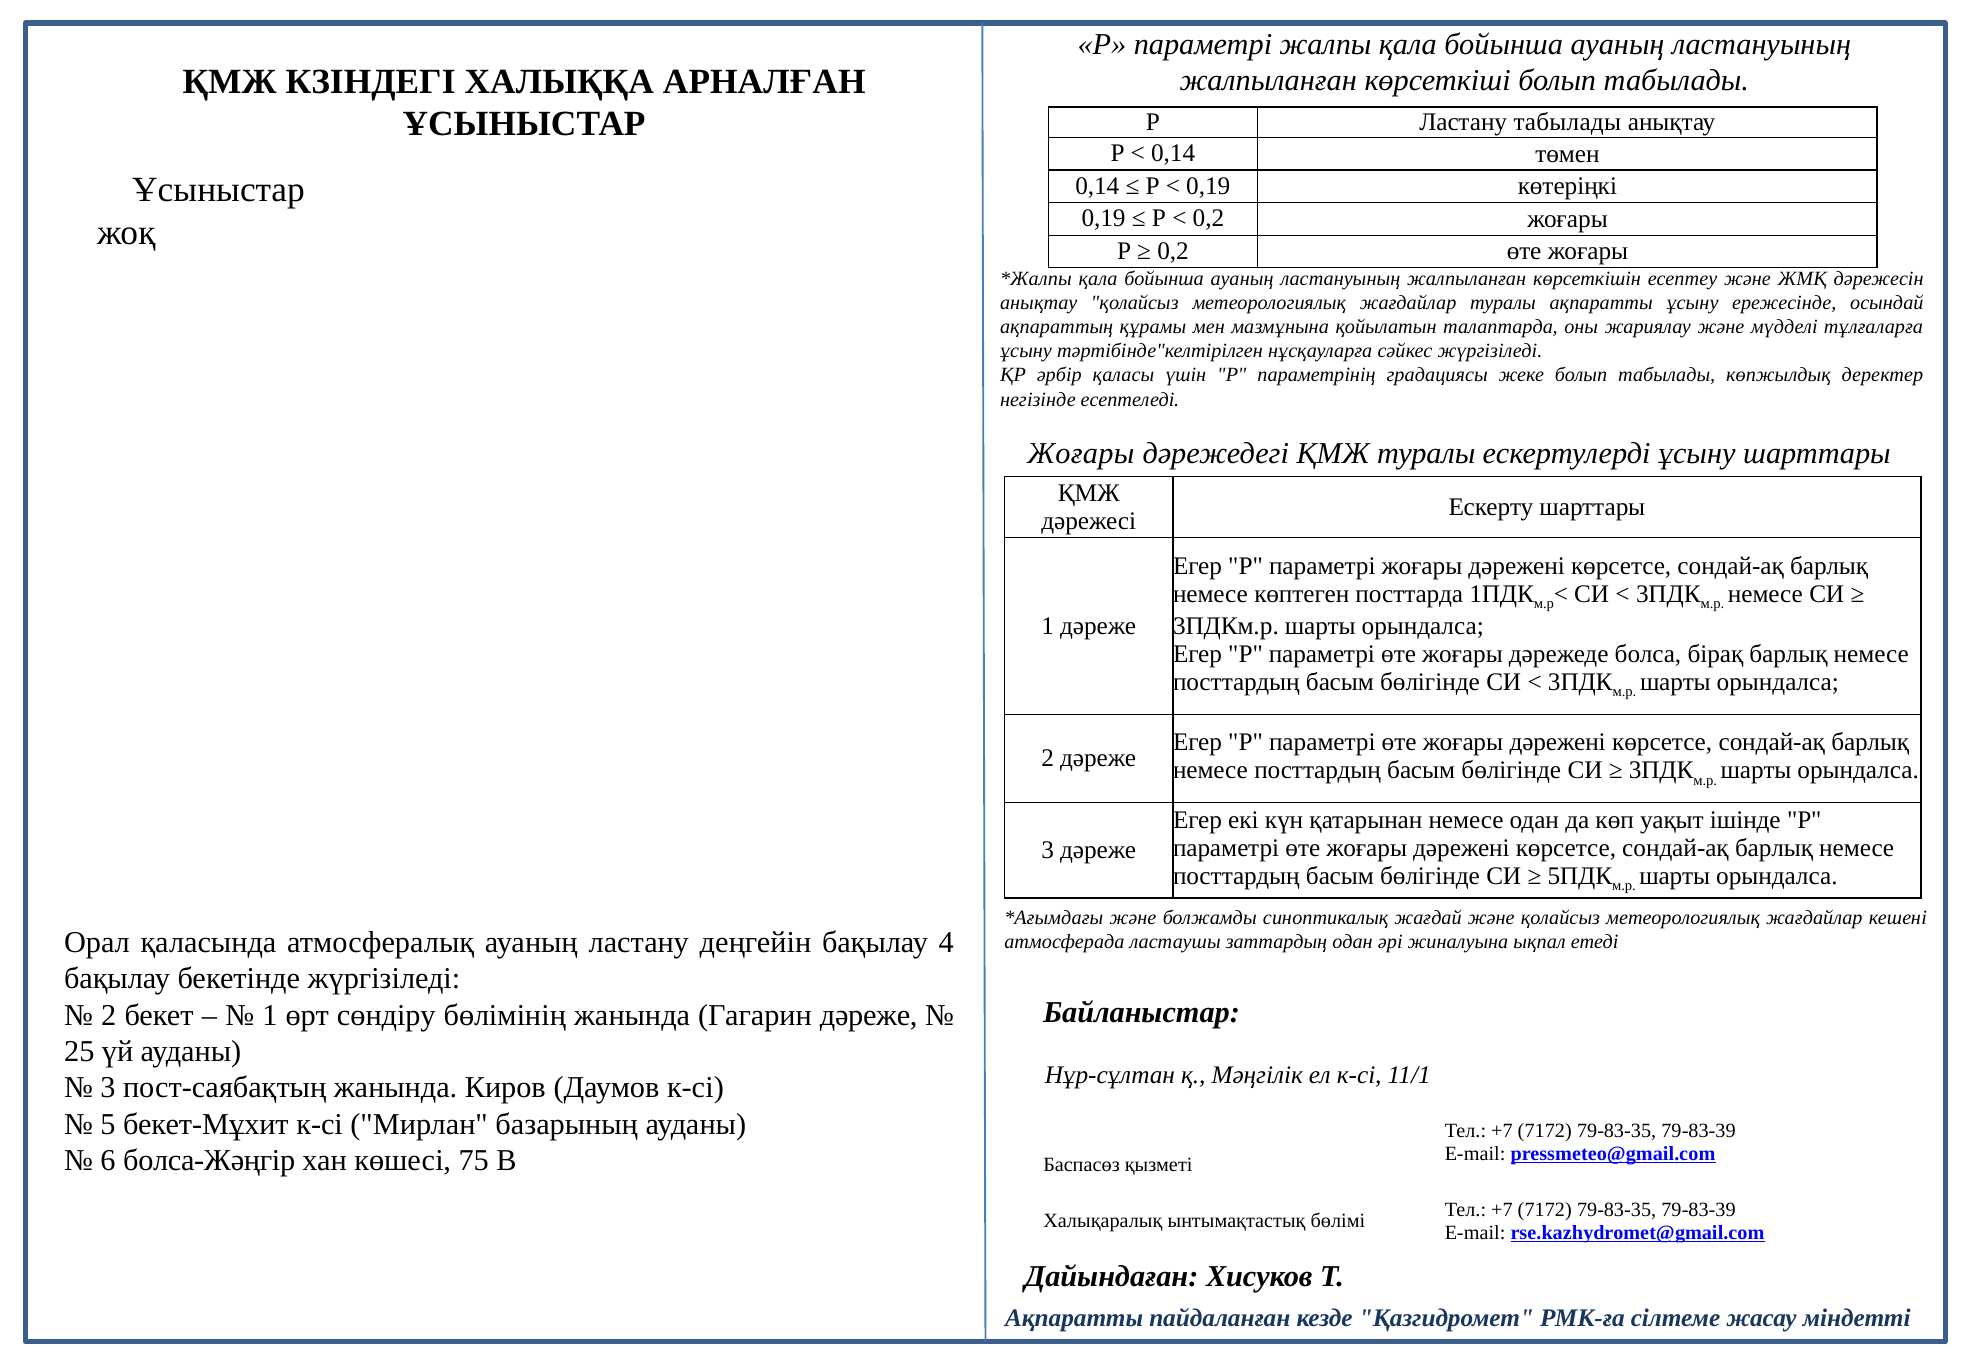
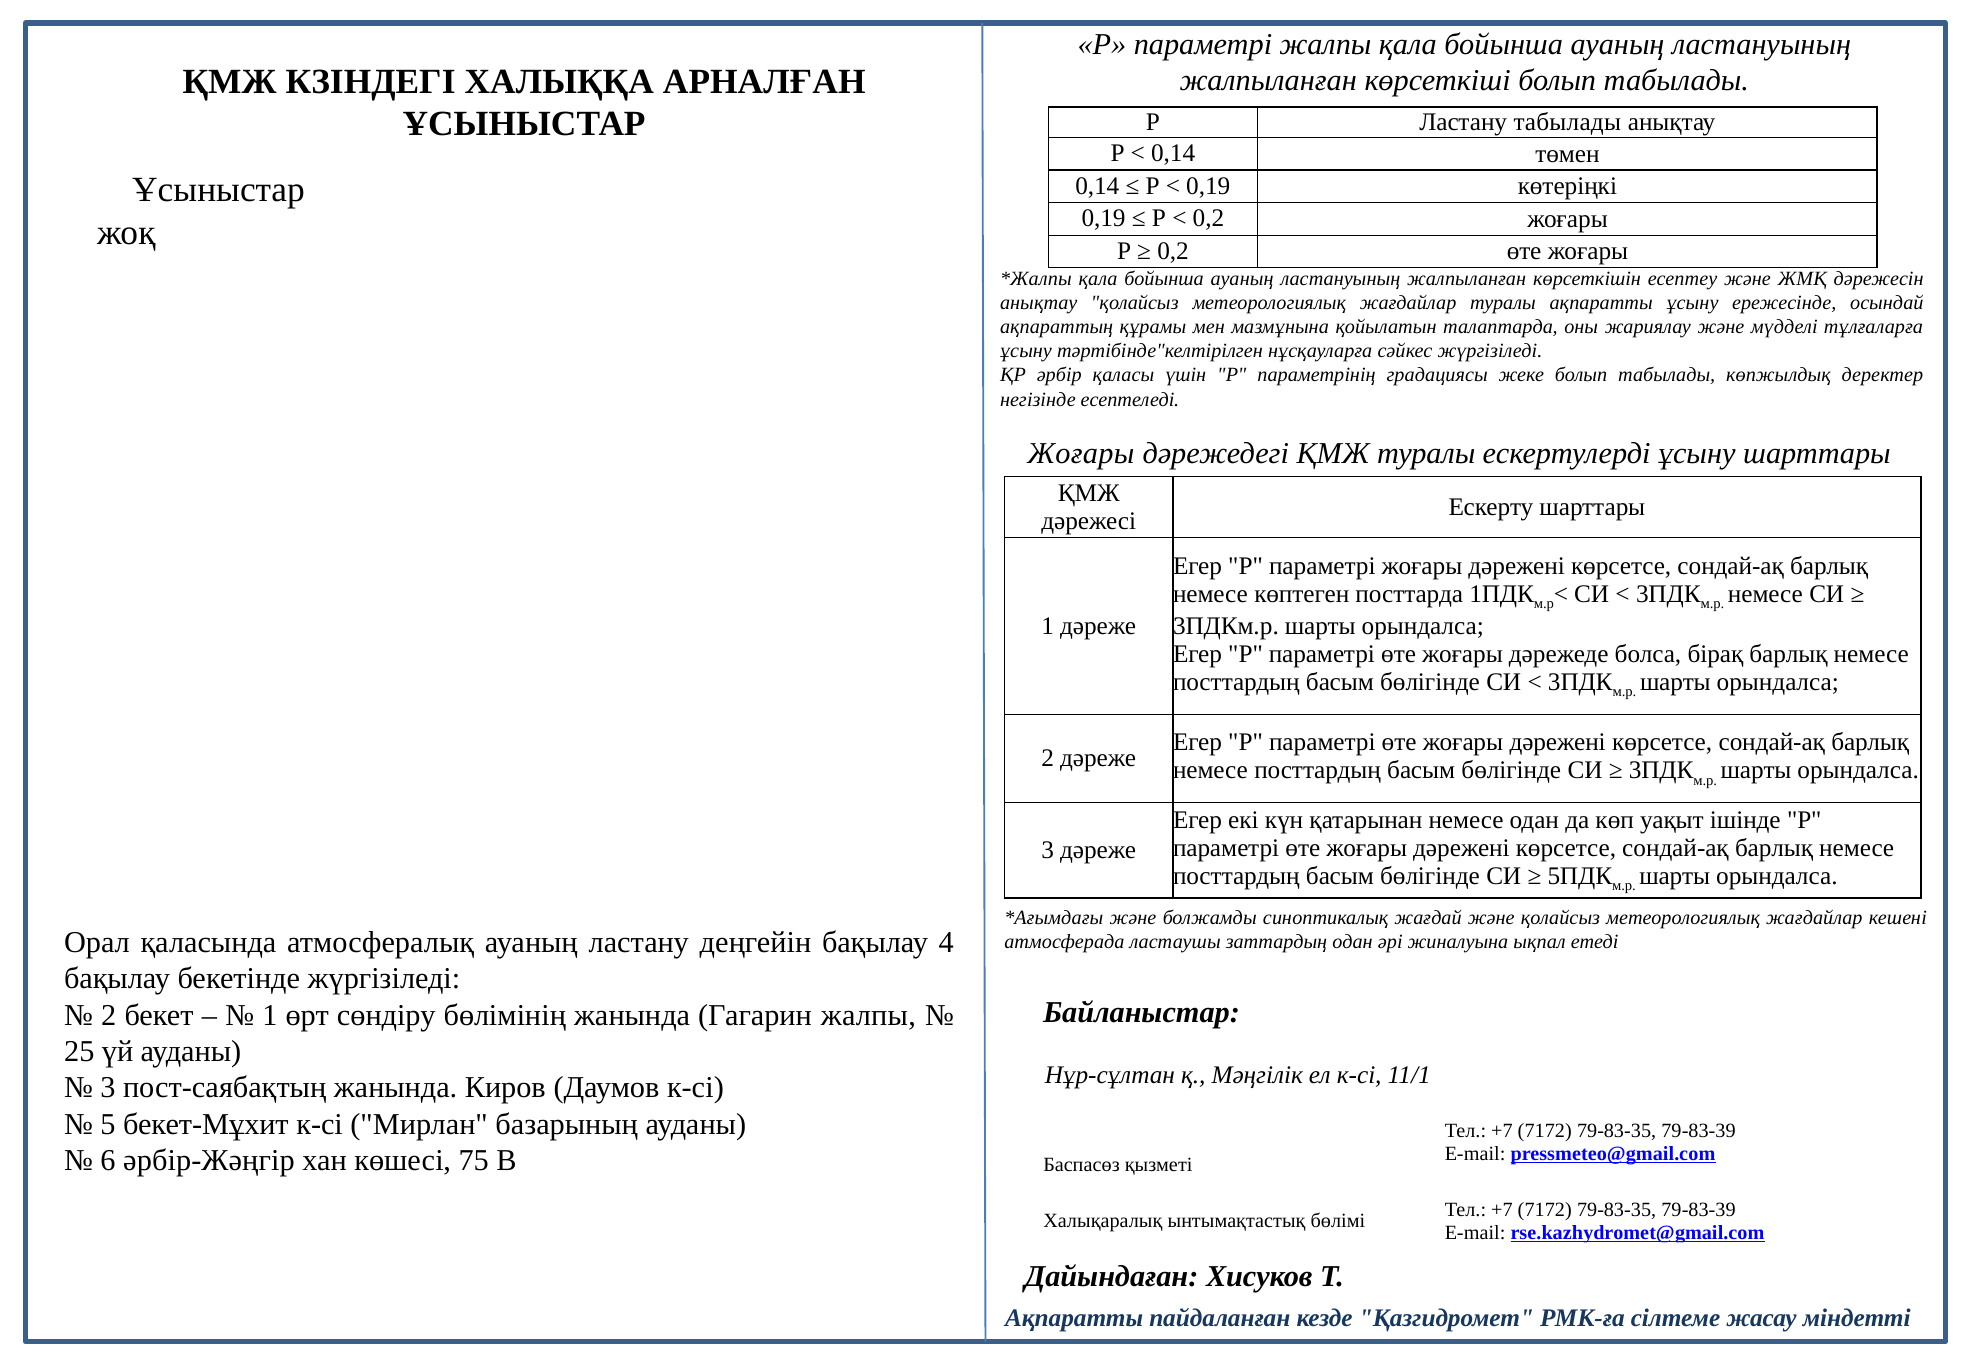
Гагарин дәреже: дәреже -> жалпы
болса-Жәңгір: болса-Жәңгір -> әрбір-Жәңгір
